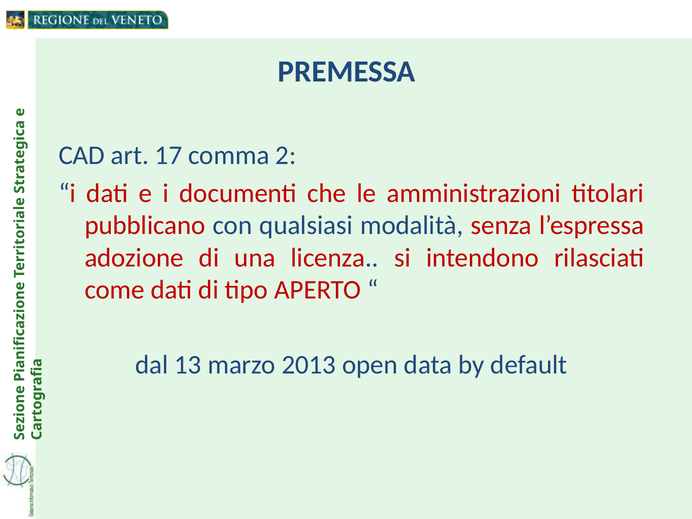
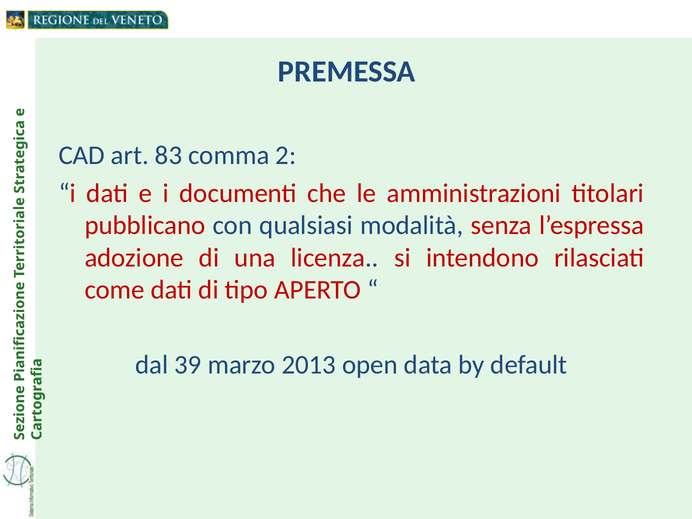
17: 17 -> 83
13: 13 -> 39
